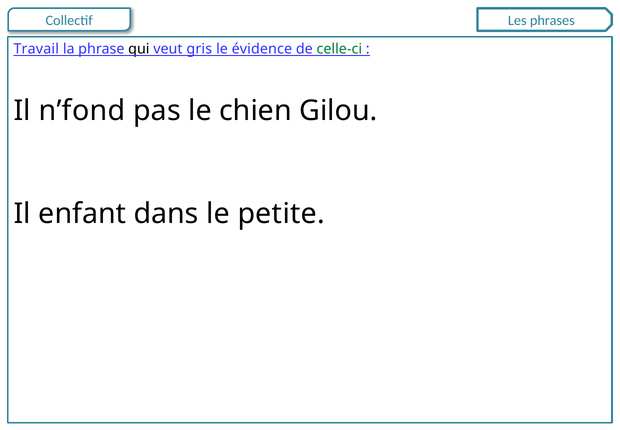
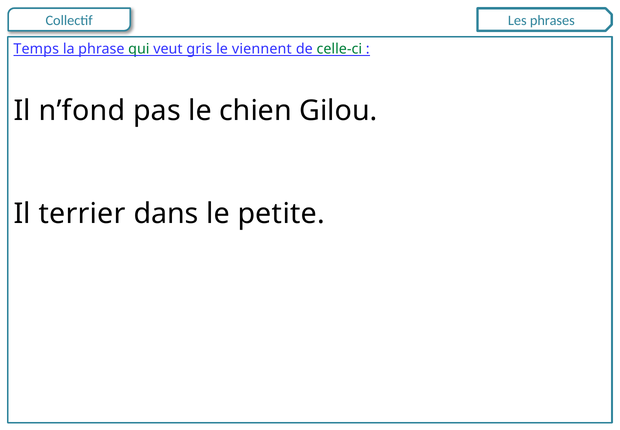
Travail: Travail -> Temps
qui colour: black -> green
évidence: évidence -> viennent
enfant: enfant -> terrier
